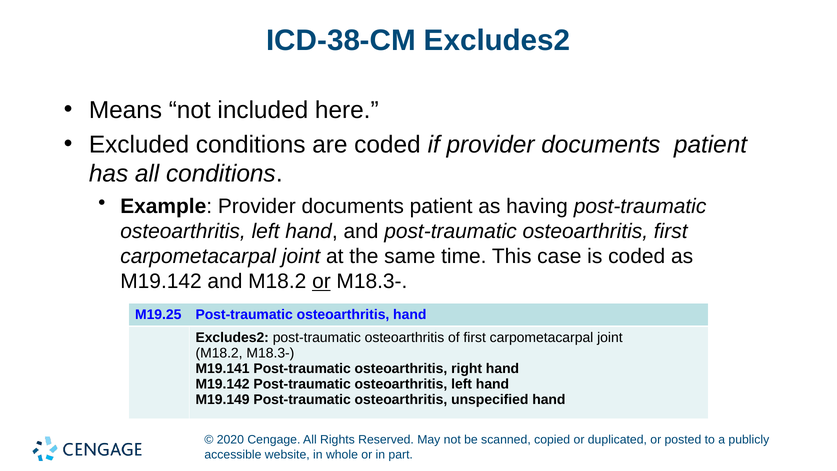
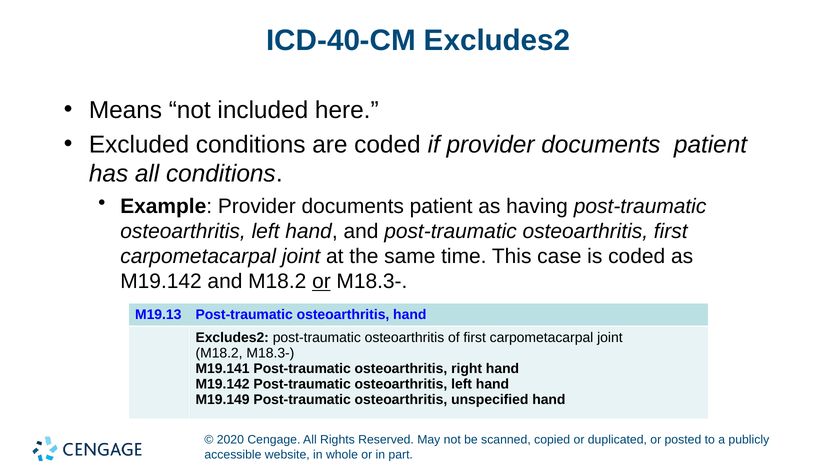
ICD-38-CM: ICD-38-CM -> ICD-40-CM
M19.25: M19.25 -> M19.13
